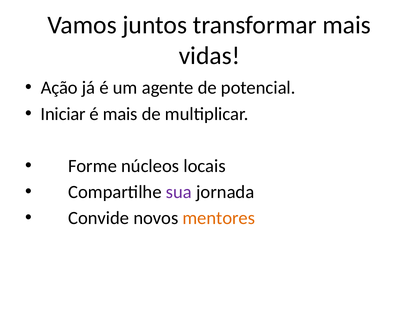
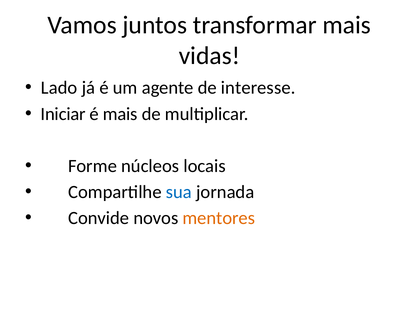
Ação: Ação -> Lado
potencial: potencial -> interesse
sua colour: purple -> blue
